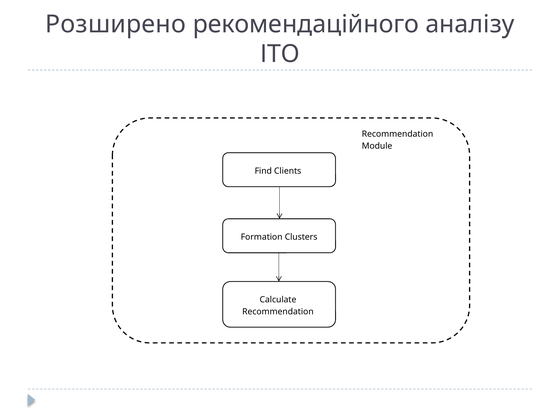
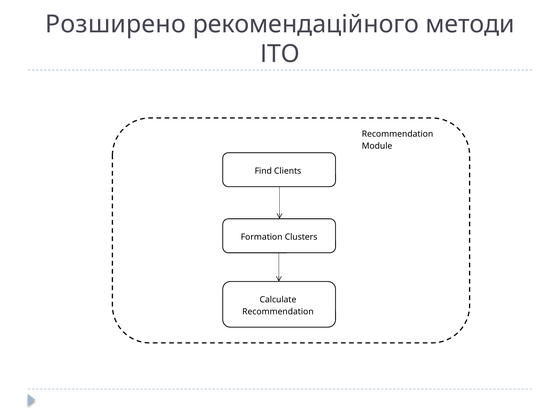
аналізу: аналізу -> методи
